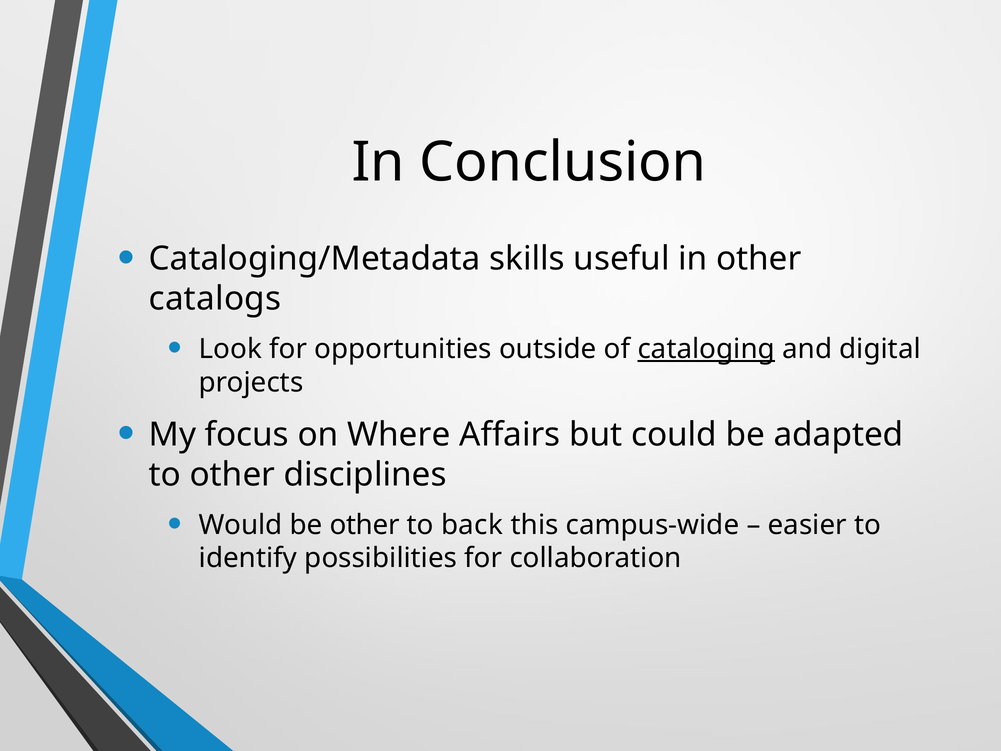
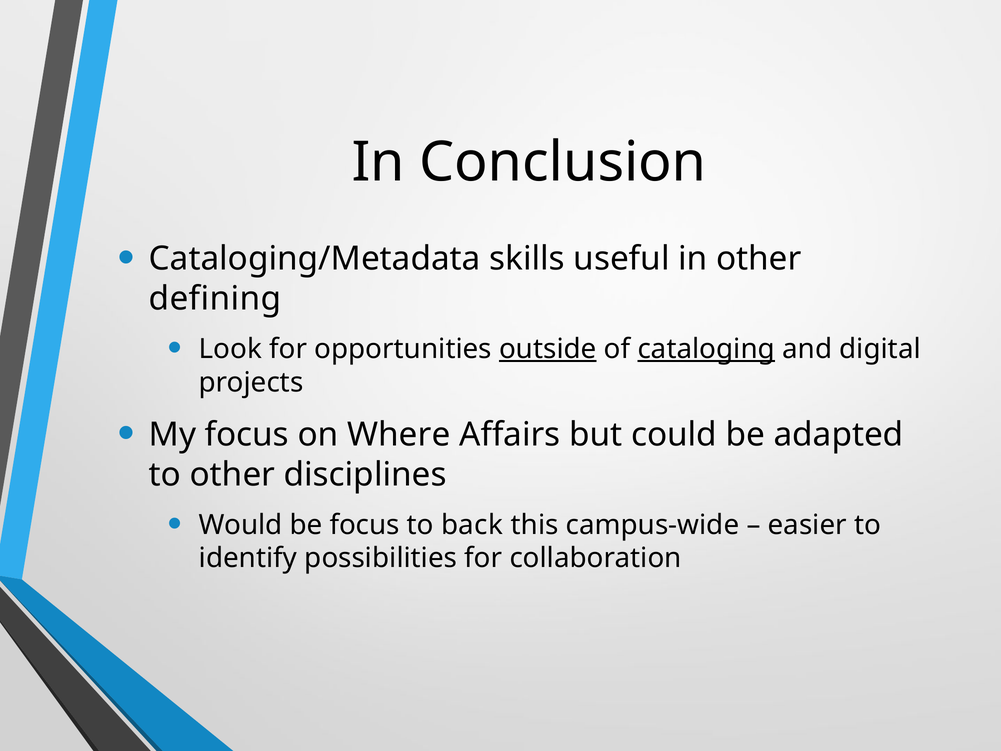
catalogs: catalogs -> defining
outside underline: none -> present
be other: other -> focus
